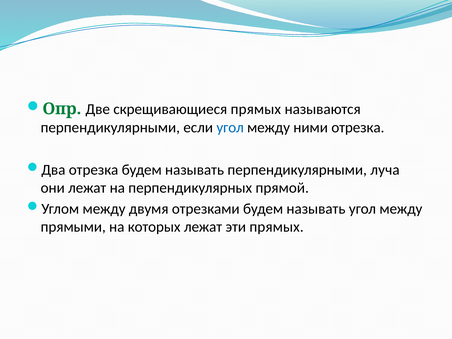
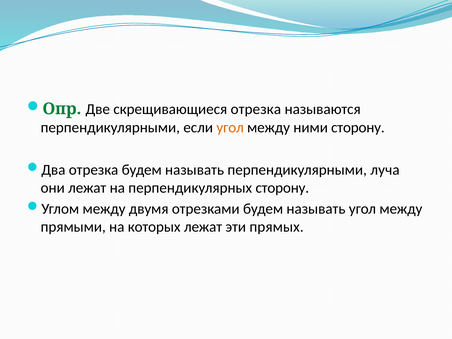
скрещивающиеся прямых: прямых -> отрезка
угол at (230, 128) colour: blue -> orange
ними отрезка: отрезка -> сторону
перпендикулярных прямой: прямой -> сторону
